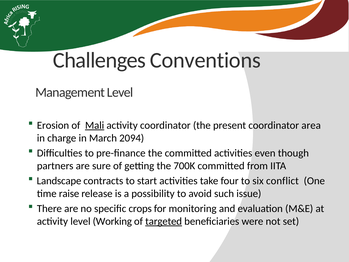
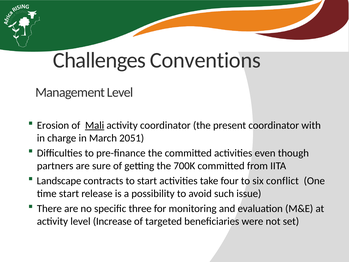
area: area -> with
2094: 2094 -> 2051
time raise: raise -> start
crops: crops -> three
Working: Working -> Increase
targeted underline: present -> none
